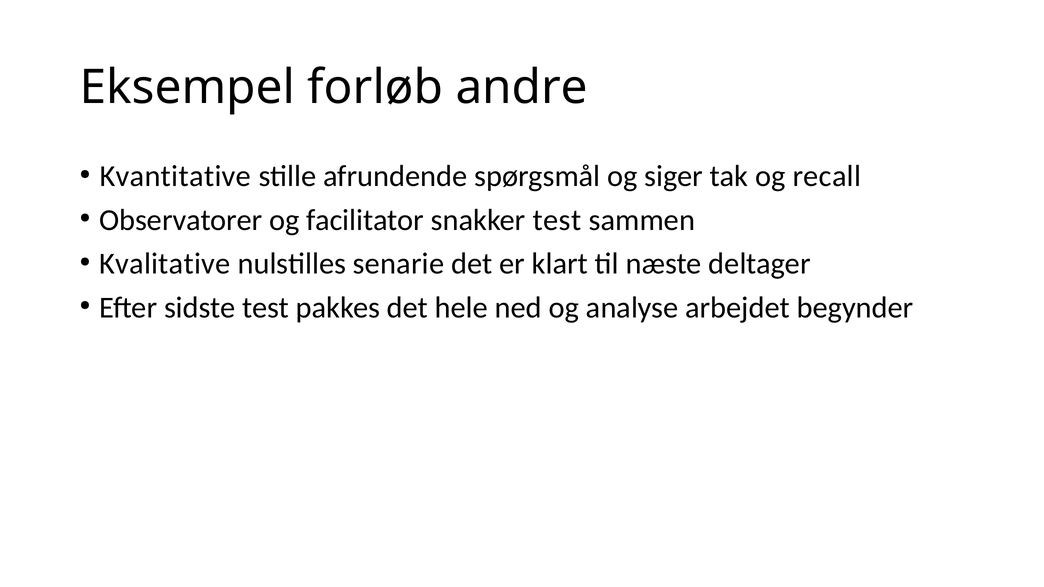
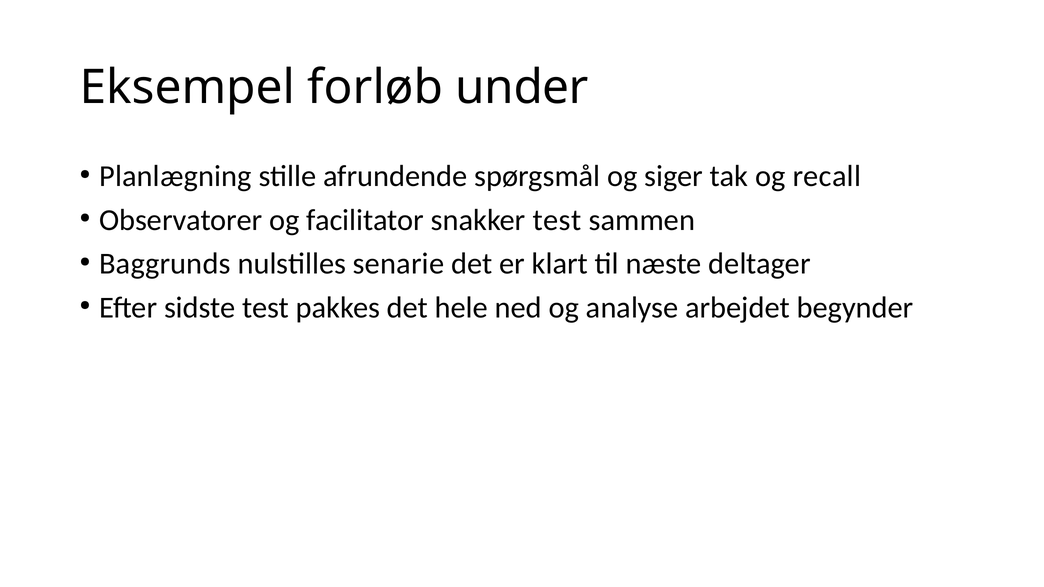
andre: andre -> under
Kvantitative: Kvantitative -> Planlægning
Kvalitative: Kvalitative -> Baggrunds
